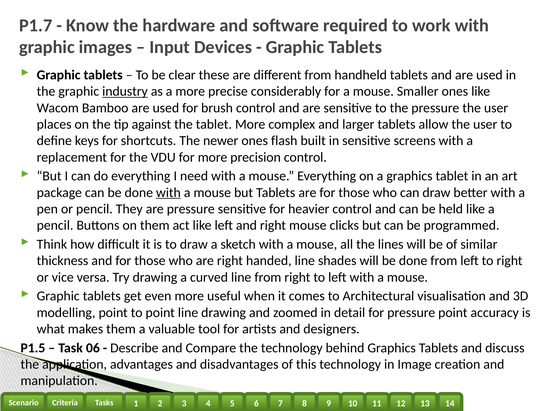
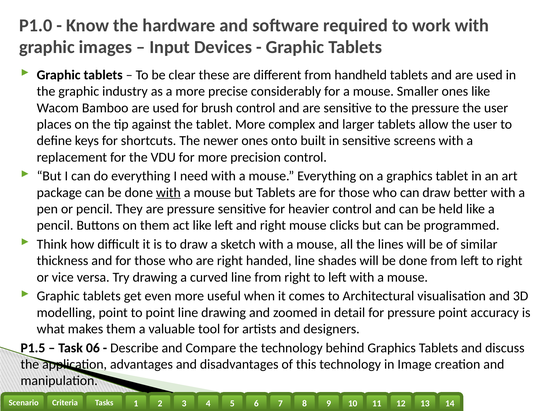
P1.7: P1.7 -> P1.0
industry underline: present -> none
flash: flash -> onto
